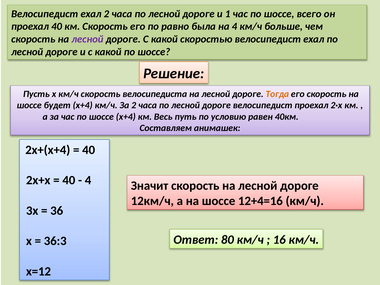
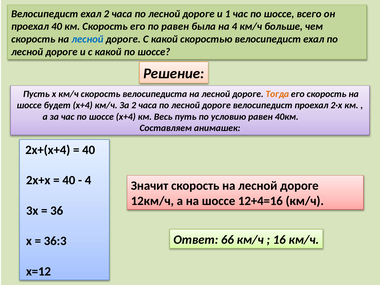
по равно: равно -> равен
лесной at (87, 39) colour: purple -> blue
80: 80 -> 66
